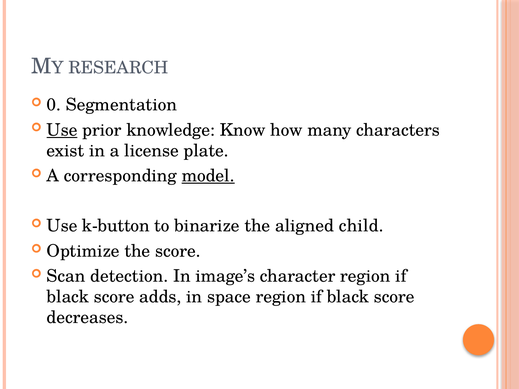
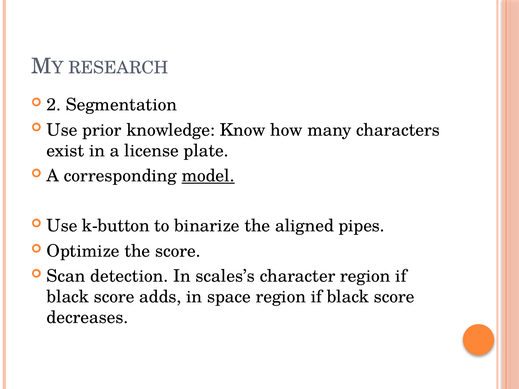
0: 0 -> 2
Use at (62, 130) underline: present -> none
child: child -> pipes
image’s: image’s -> scales’s
